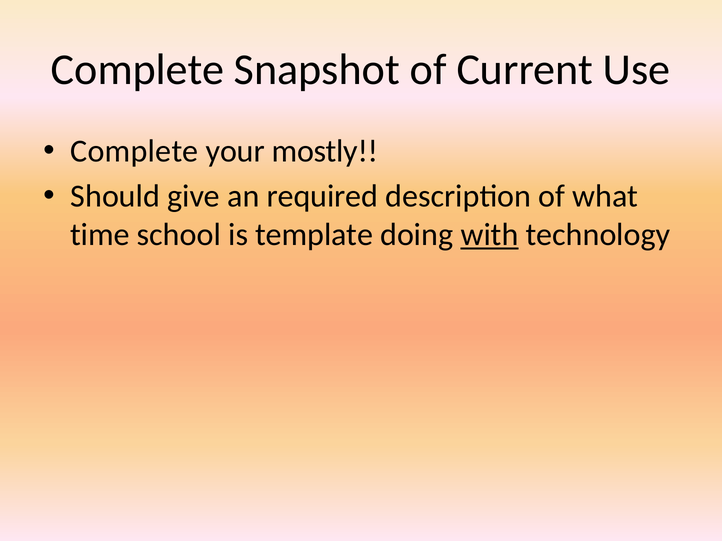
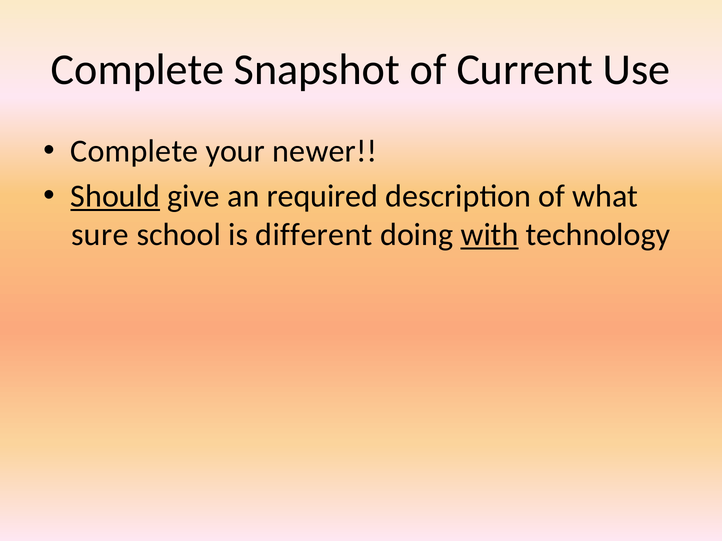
mostly: mostly -> newer
Should underline: none -> present
time: time -> sure
template: template -> different
